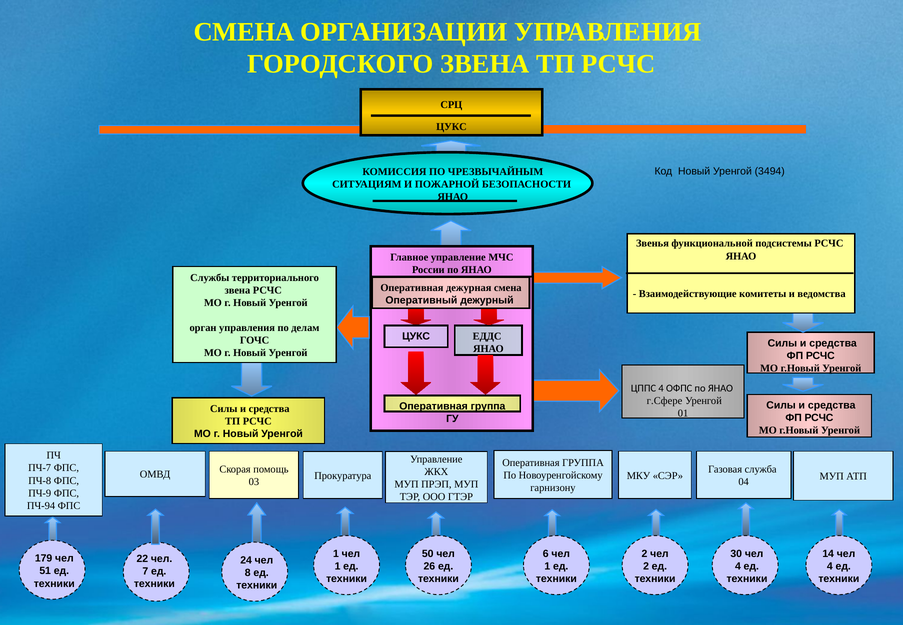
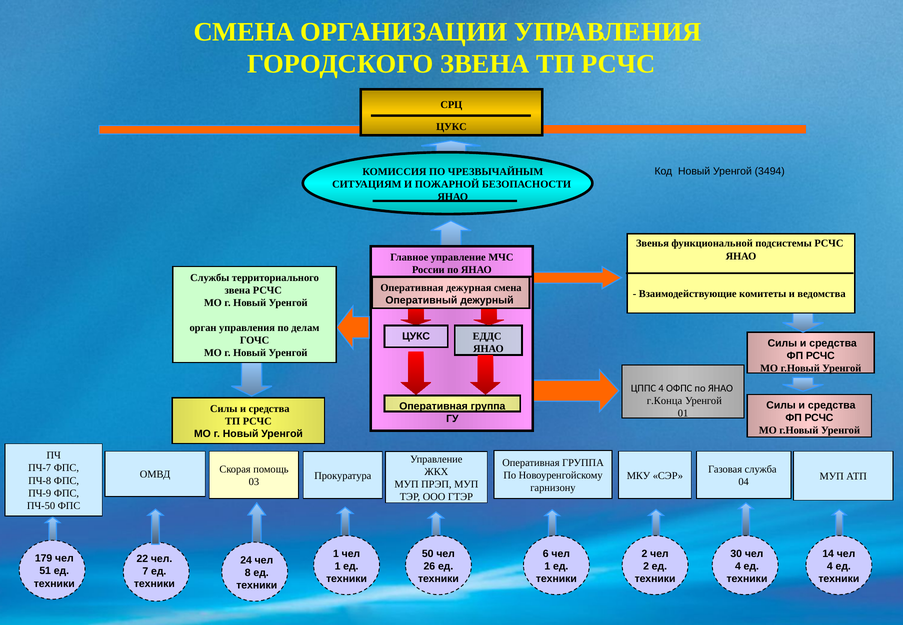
г.Сфере: г.Сфере -> г.Конца
ПЧ-94: ПЧ-94 -> ПЧ-50
